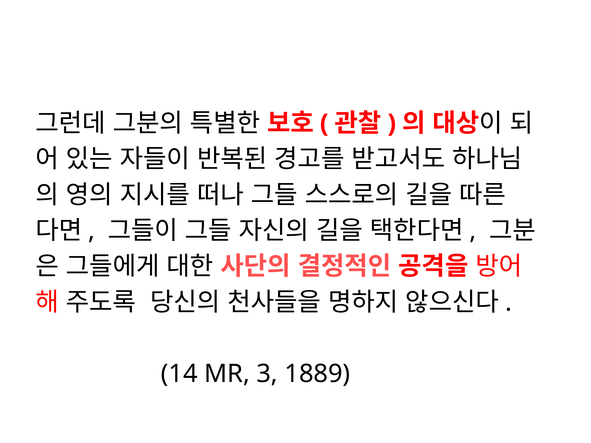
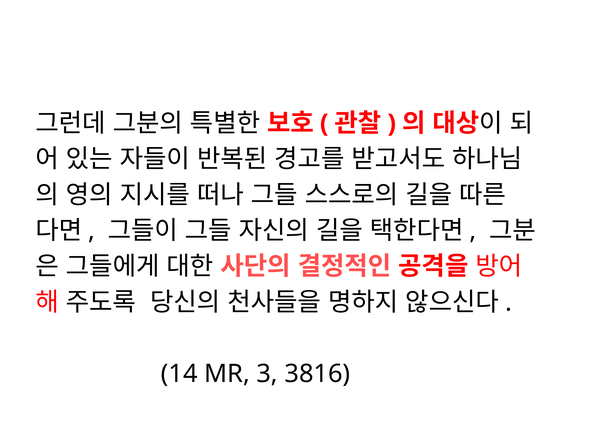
1889: 1889 -> 3816
